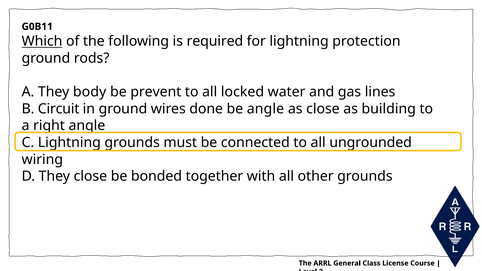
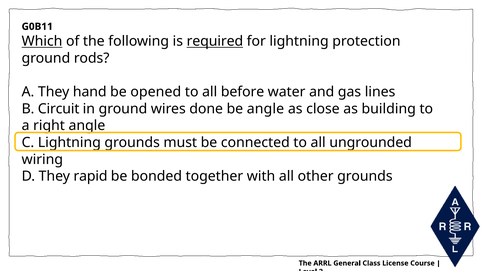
required underline: none -> present
body: body -> hand
prevent: prevent -> opened
locked: locked -> before
They close: close -> rapid
